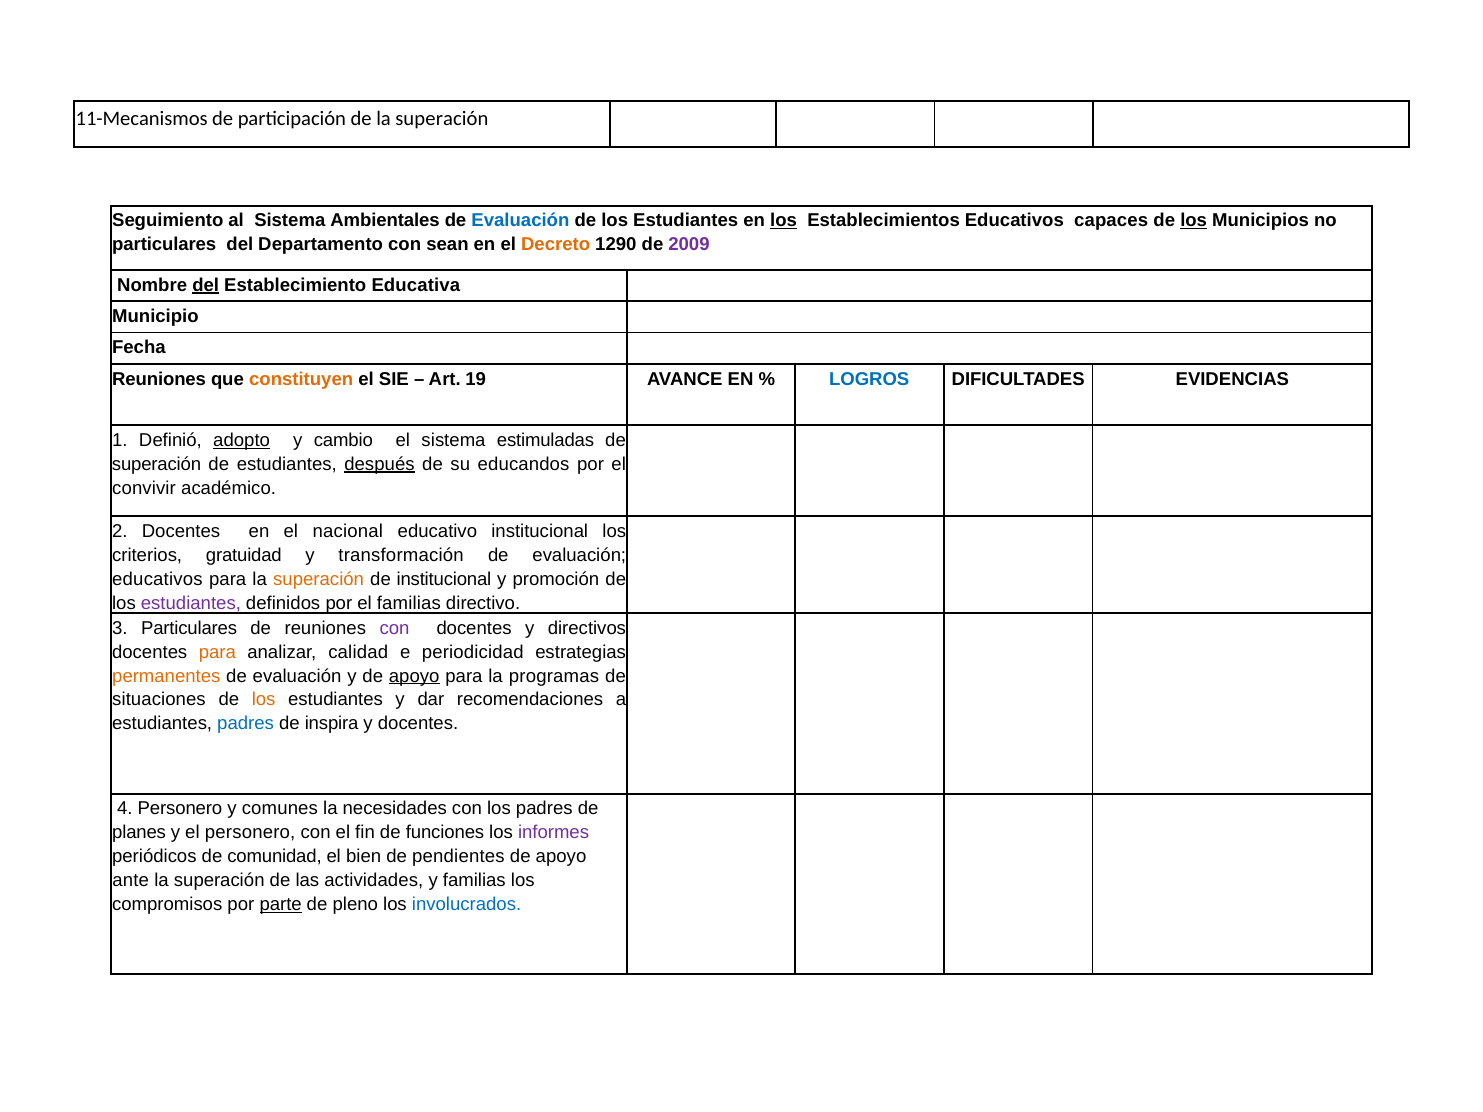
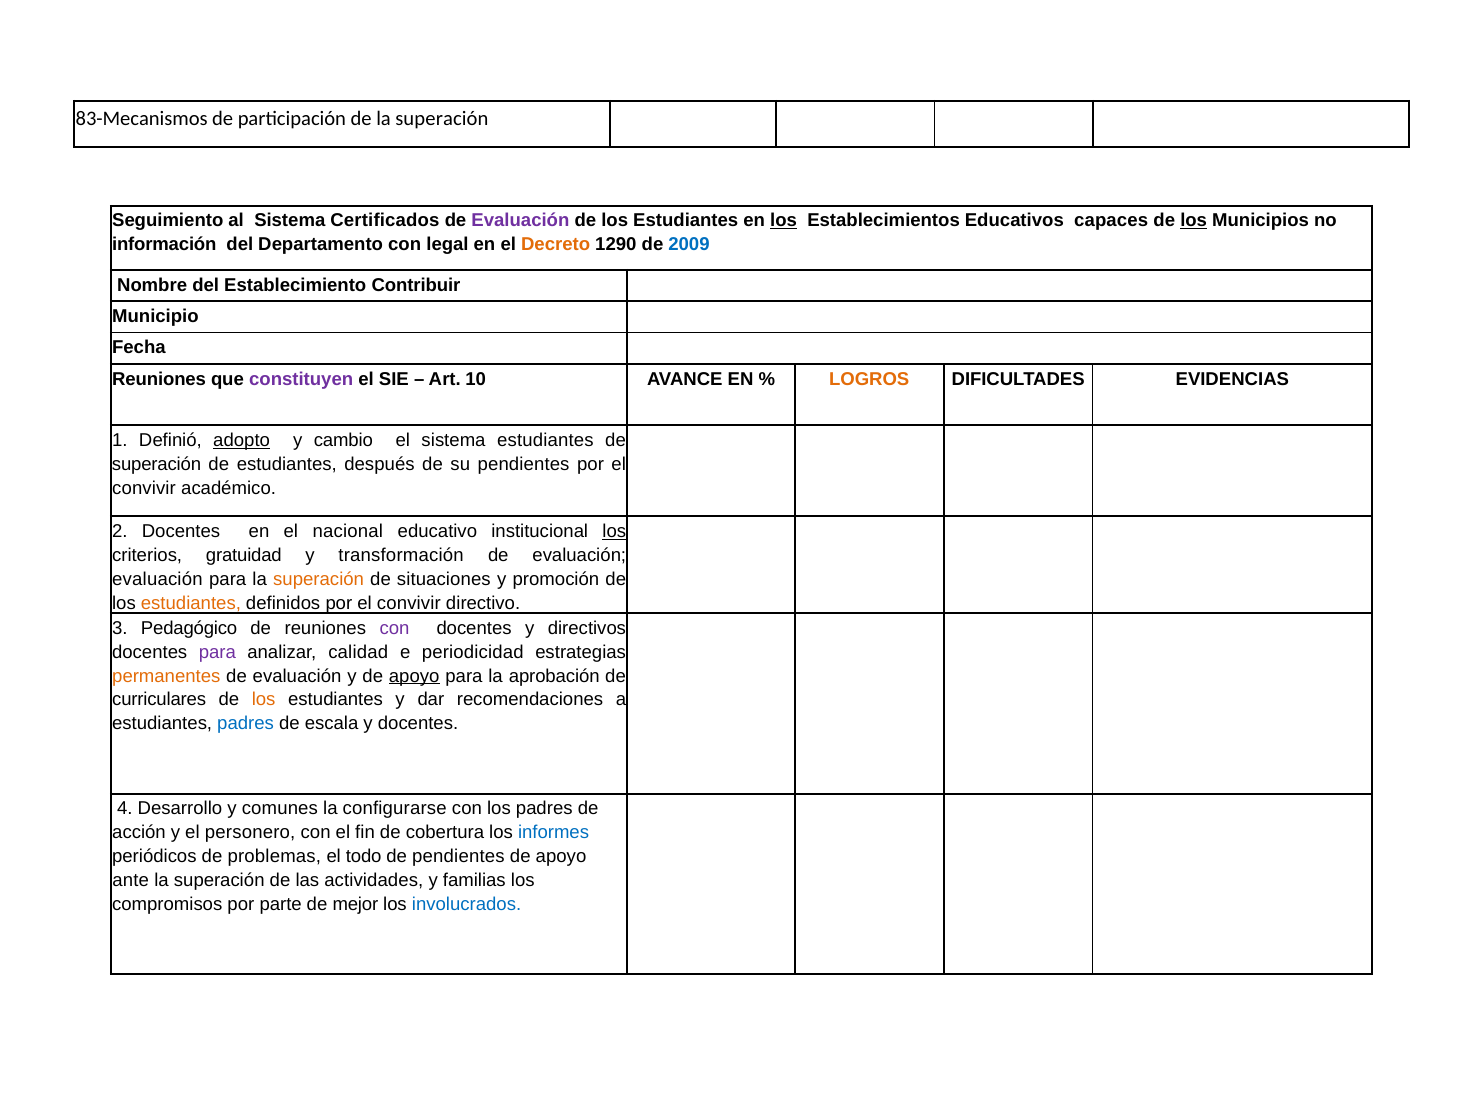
11-Mecanismos: 11-Mecanismos -> 83-Mecanismos
Ambientales: Ambientales -> Certificados
Evaluación at (520, 221) colour: blue -> purple
particulares at (164, 245): particulares -> información
sean: sean -> legal
2009 colour: purple -> blue
del at (206, 285) underline: present -> none
Educativa: Educativa -> Contribuir
constituyen colour: orange -> purple
19: 19 -> 10
LOGROS colour: blue -> orange
sistema estimuladas: estimuladas -> estudiantes
después underline: present -> none
su educandos: educandos -> pendientes
los at (614, 531) underline: none -> present
educativos at (157, 579): educativos -> evaluación
de institucional: institucional -> situaciones
estudiantes at (191, 603) colour: purple -> orange
definidos por el familias: familias -> convivir
3 Particulares: Particulares -> Pedagógico
para at (217, 652) colour: orange -> purple
programas: programas -> aprobación
situaciones: situaciones -> curriculares
inspira: inspira -> escala
4 Personero: Personero -> Desarrollo
necesidades: necesidades -> configurarse
planes: planes -> acción
funciones: funciones -> cobertura
informes colour: purple -> blue
comunidad: comunidad -> problemas
bien: bien -> todo
parte underline: present -> none
pleno: pleno -> mejor
